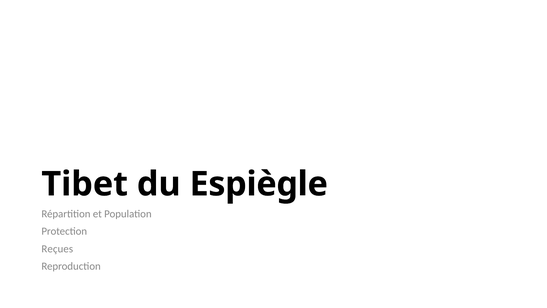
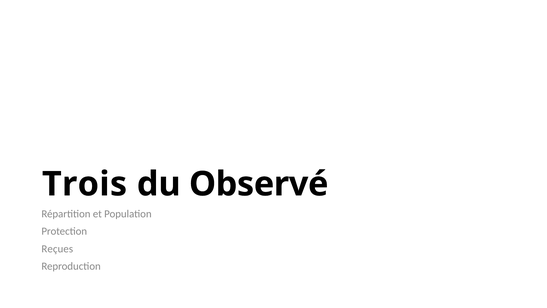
Tibet: Tibet -> Trois
Espiègle: Espiègle -> Observé
